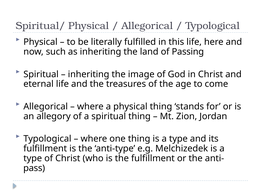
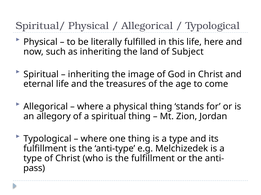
Passing: Passing -> Subject
